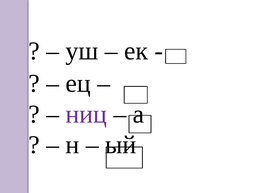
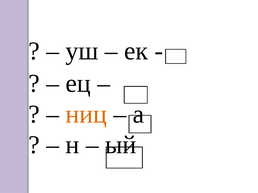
ниц colour: purple -> orange
